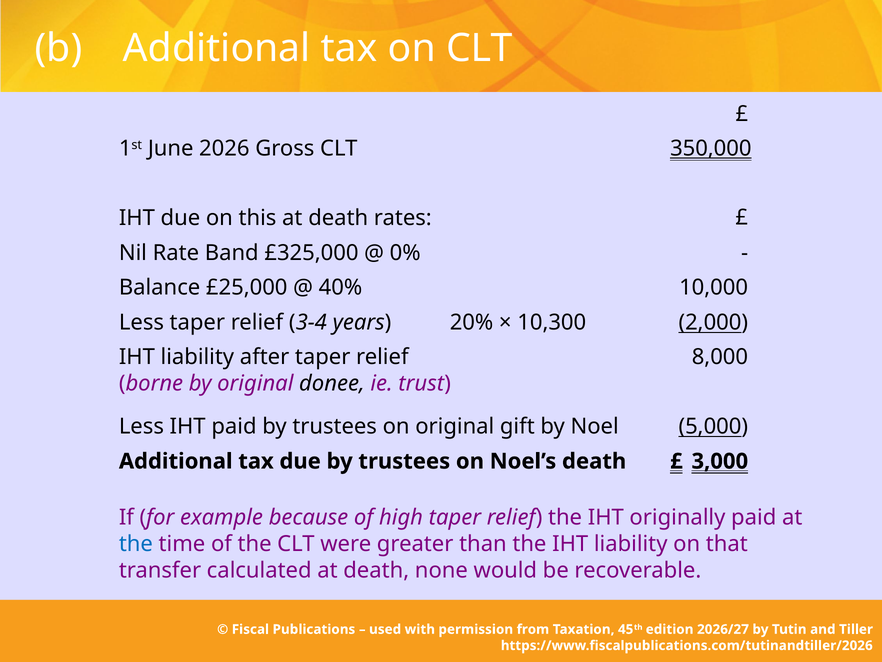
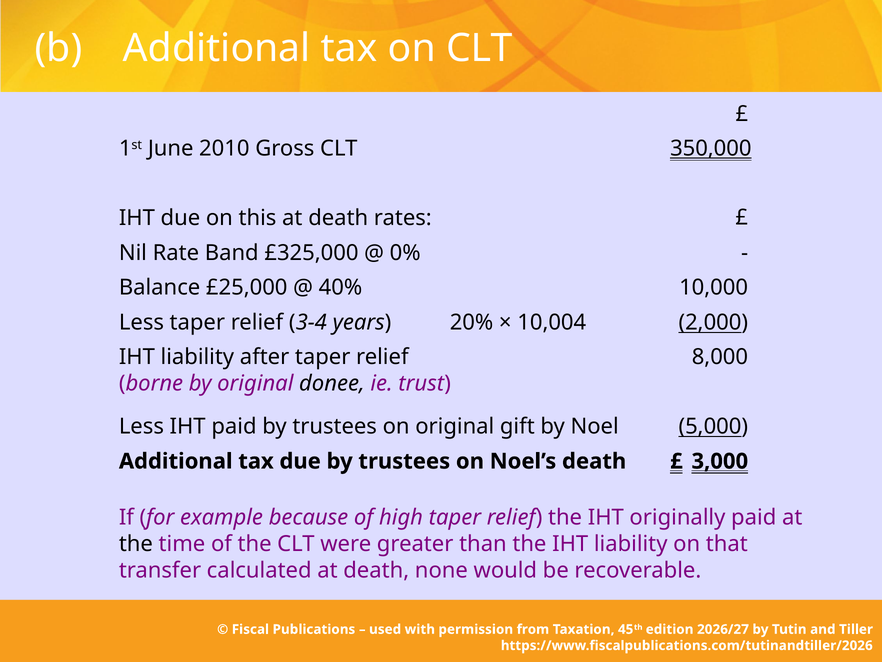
2026: 2026 -> 2010
10,300: 10,300 -> 10,004
the at (136, 544) colour: blue -> black
